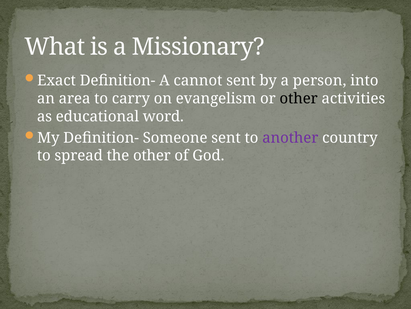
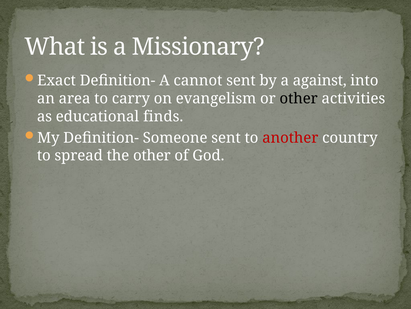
person: person -> against
word: word -> finds
another colour: purple -> red
